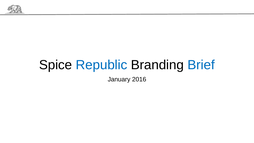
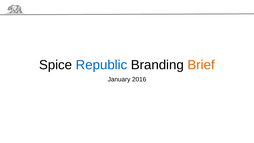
Brief colour: blue -> orange
